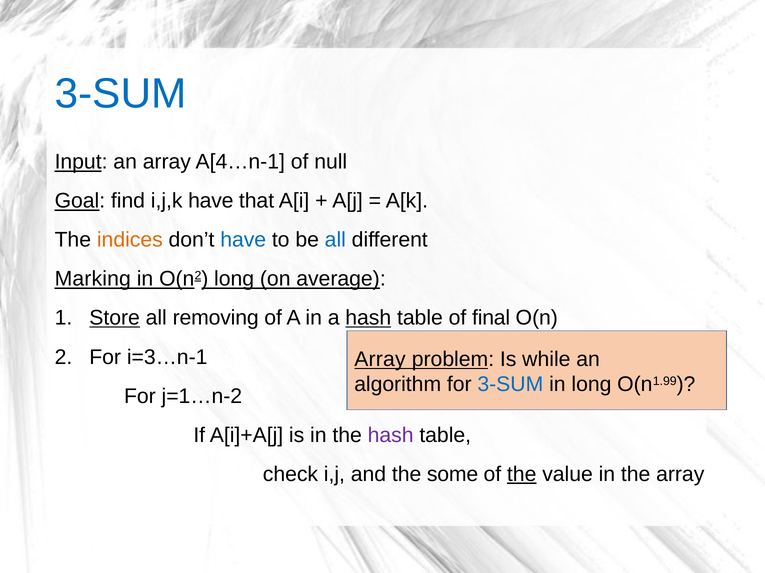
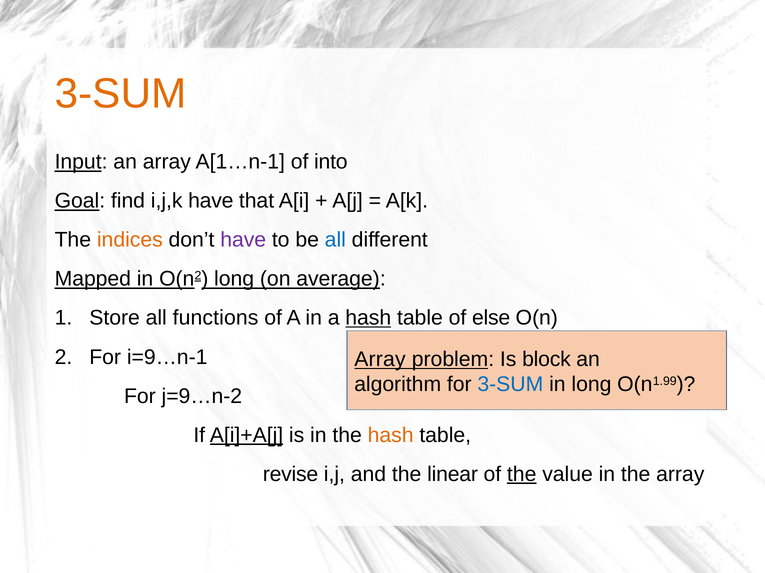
3-SUM at (121, 94) colour: blue -> orange
A[4…n-1: A[4…n-1 -> A[1…n-1
null: null -> into
have at (243, 240) colour: blue -> purple
Marking: Marking -> Mapped
Store underline: present -> none
removing: removing -> functions
final: final -> else
i=3…n-1: i=3…n-1 -> i=9…n-1
while: while -> block
j=1…n-2: j=1…n-2 -> j=9…n-2
A[i]+A[j underline: none -> present
hash at (391, 436) colour: purple -> orange
check: check -> revise
some: some -> linear
